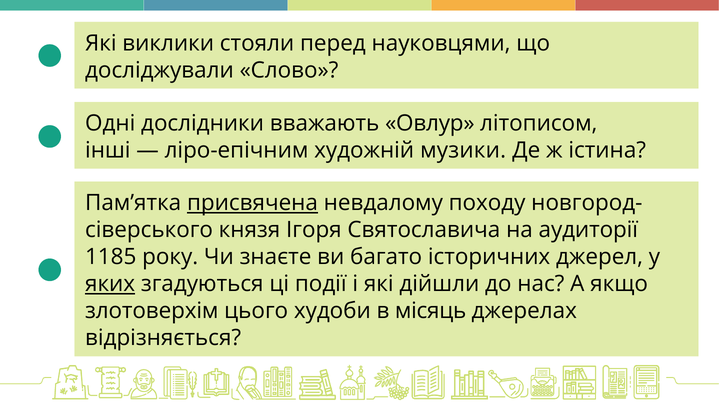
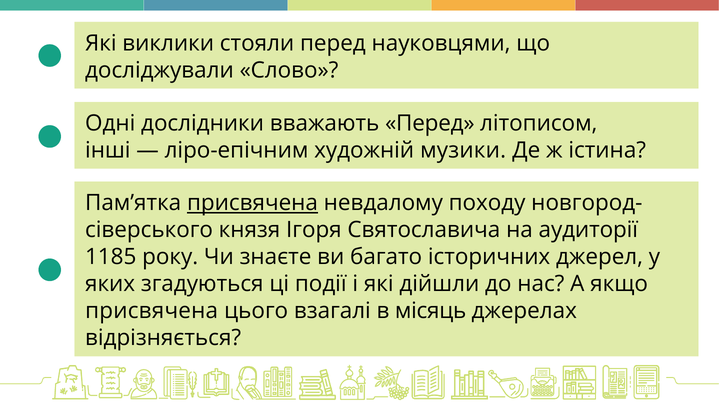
вважають Овлур: Овлур -> Перед
яких underline: present -> none
злотоверхім at (152, 311): злотоверхім -> присвячена
худоби: худоби -> взагалі
